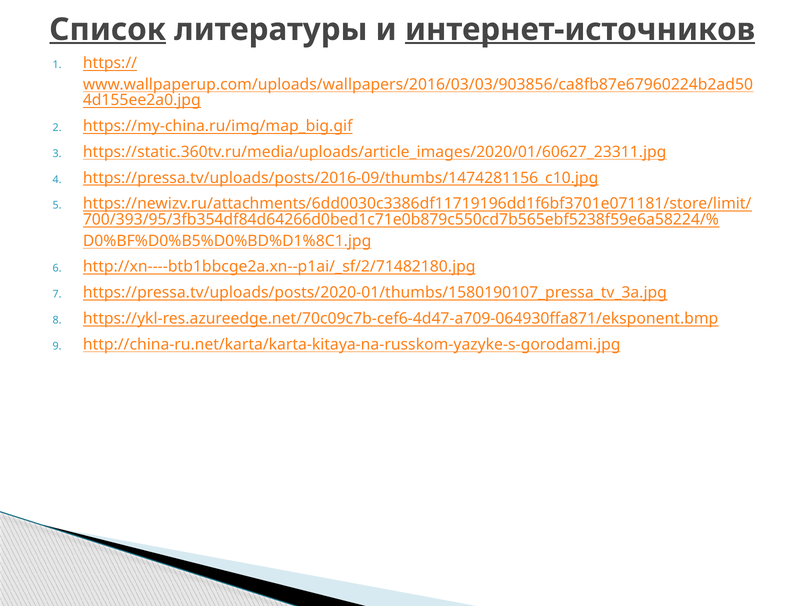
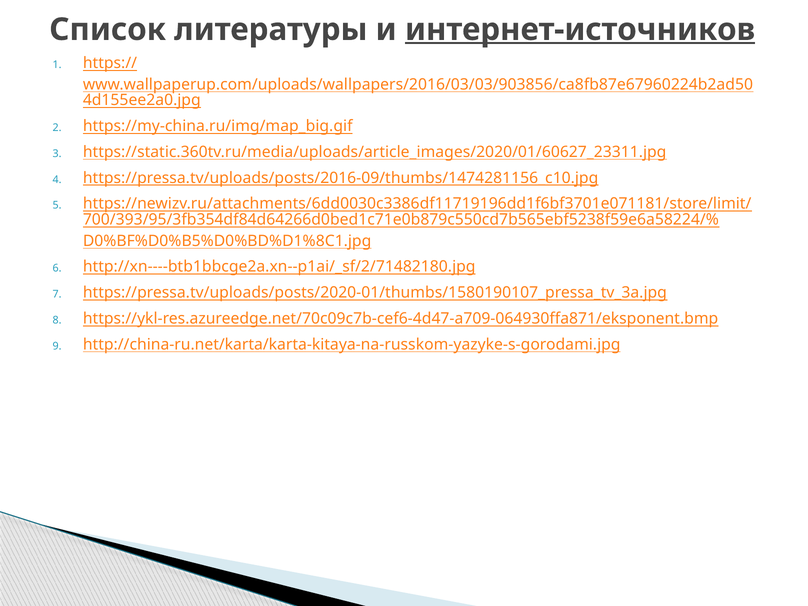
Список underline: present -> none
